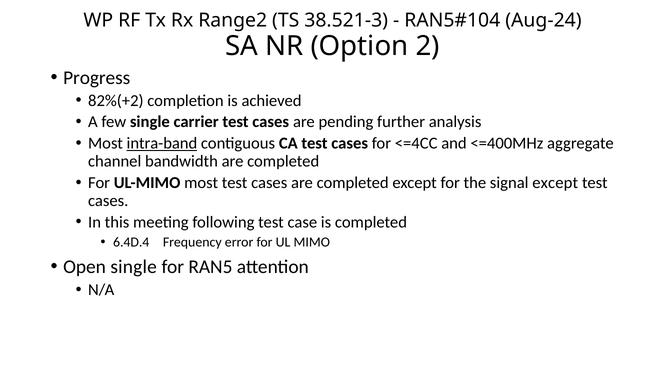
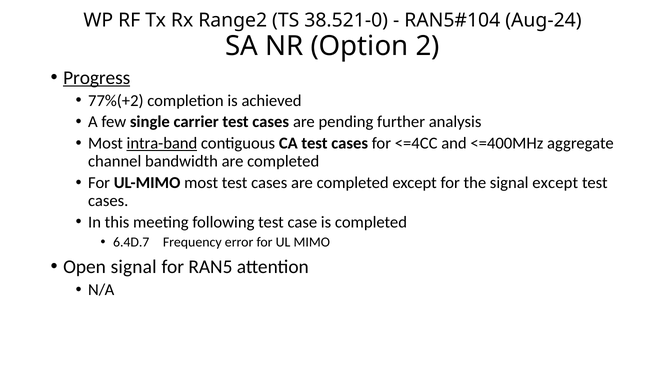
38.521-3: 38.521-3 -> 38.521-0
Progress underline: none -> present
82%(+2: 82%(+2 -> 77%(+2
6.4D.4: 6.4D.4 -> 6.4D.7
Open single: single -> signal
